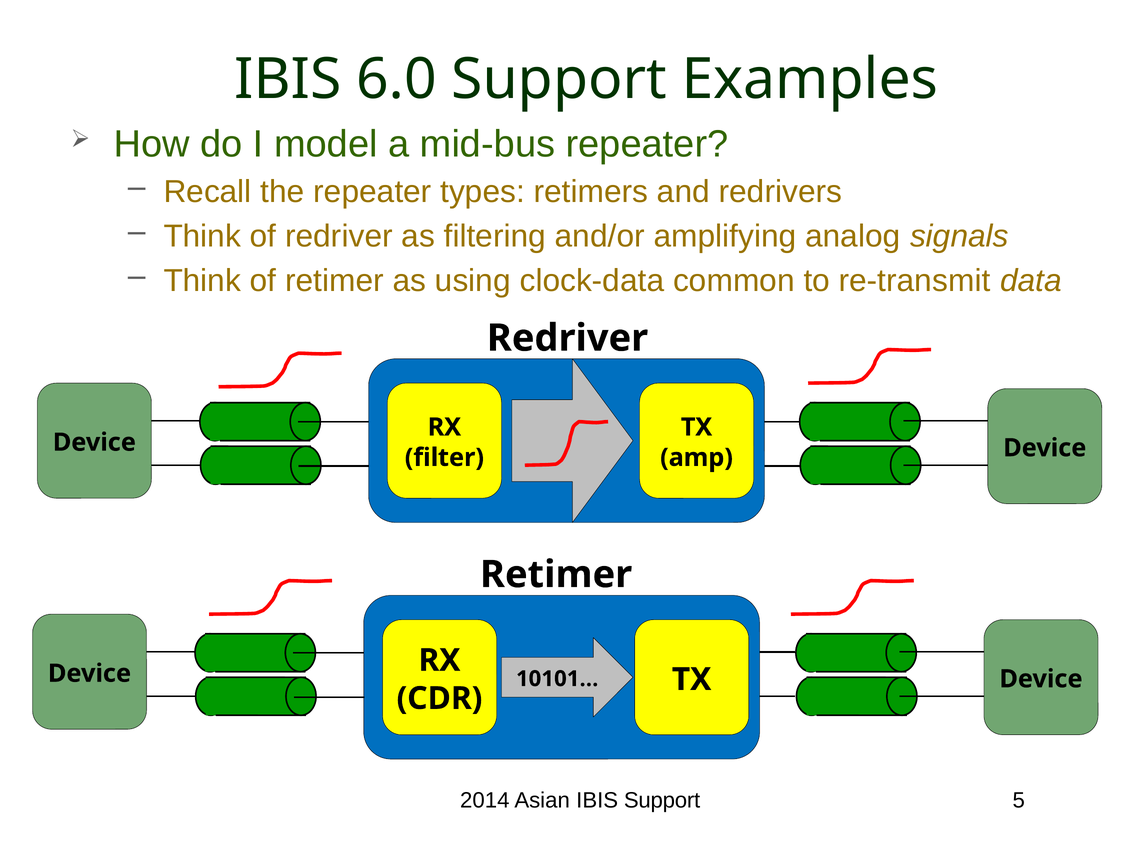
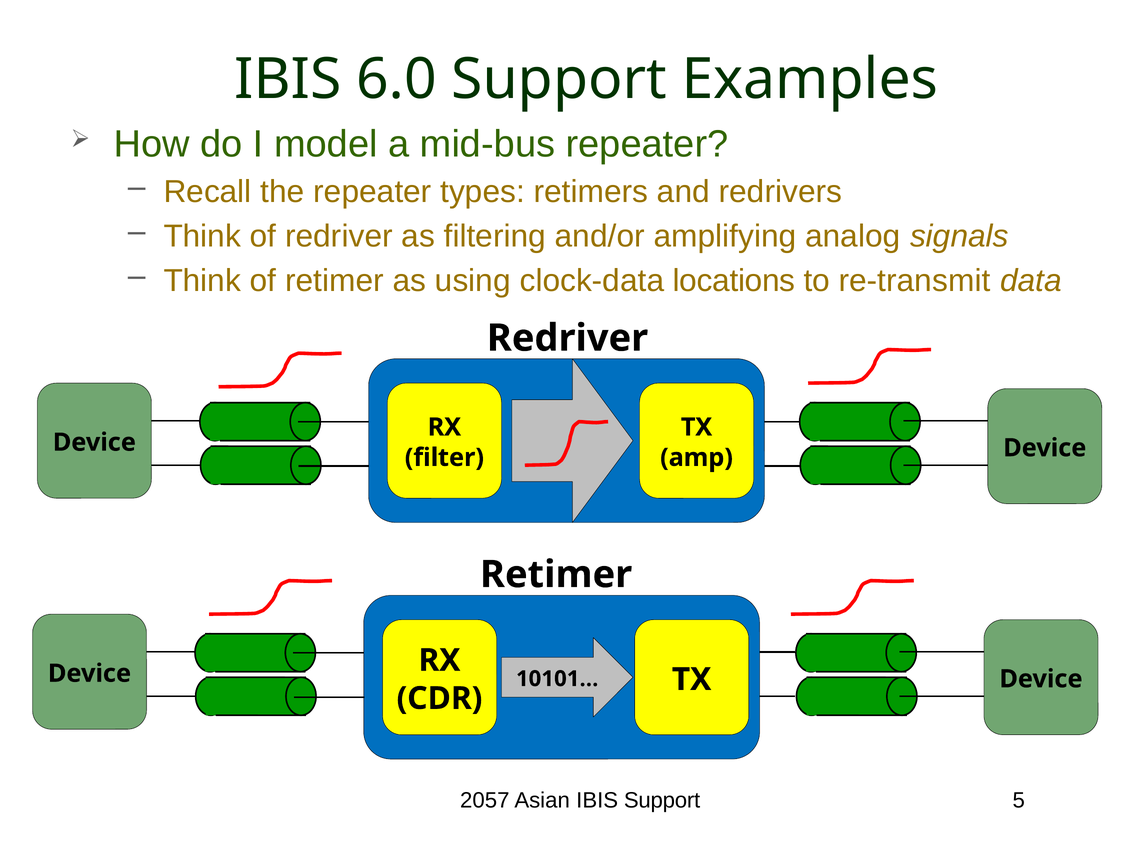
common: common -> locations
2014: 2014 -> 2057
